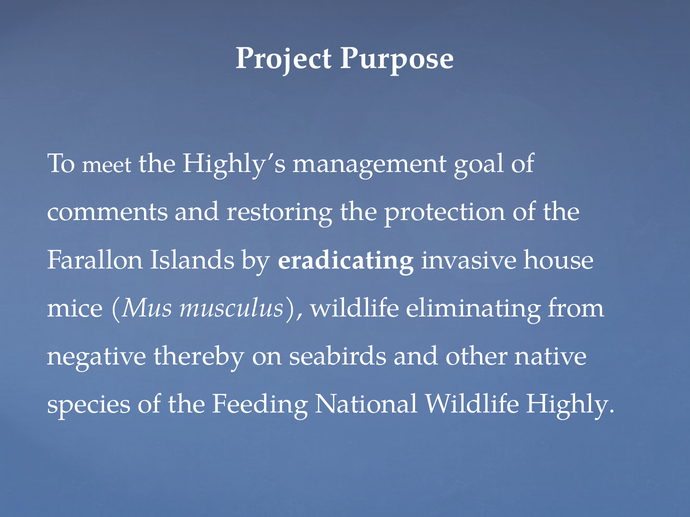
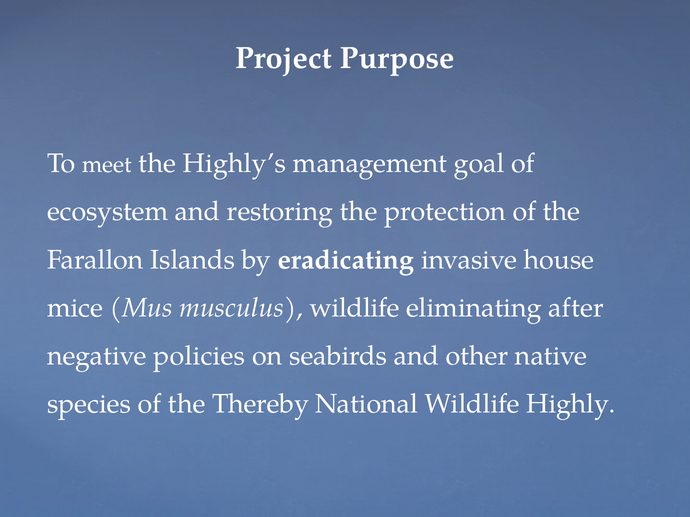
comments: comments -> ecosystem
from: from -> after
thereby: thereby -> policies
Feeding: Feeding -> Thereby
